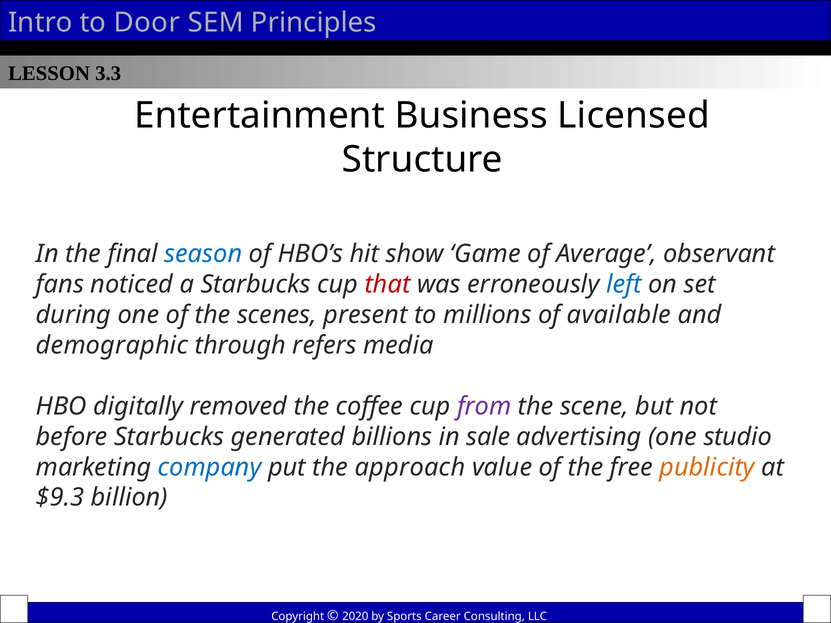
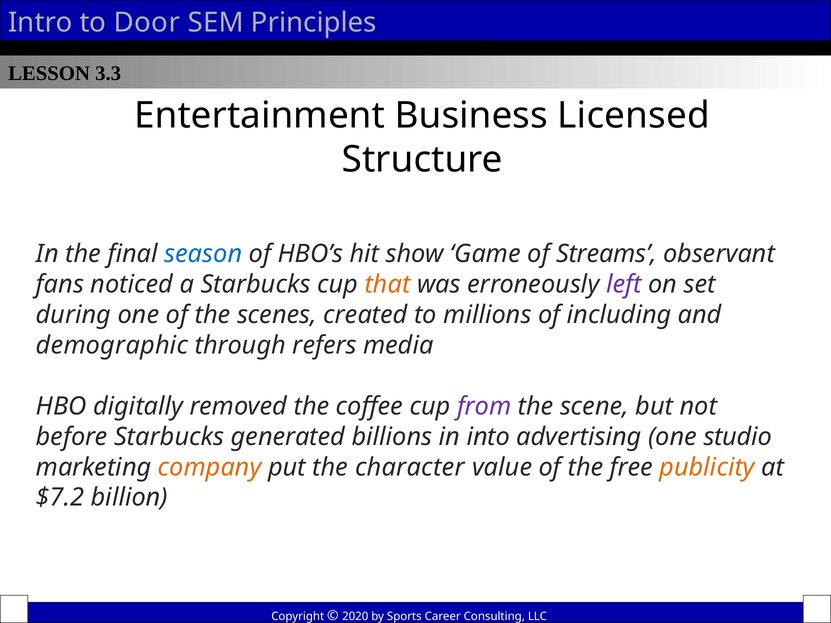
Average: Average -> Streams
that colour: red -> orange
left colour: blue -> purple
present: present -> created
available: available -> including
sale: sale -> into
company colour: blue -> orange
approach: approach -> character
$9.3: $9.3 -> $7.2
